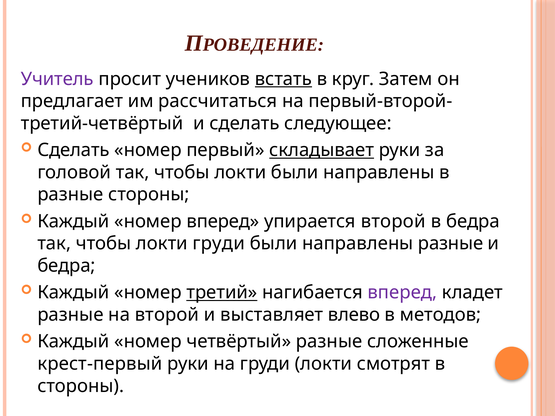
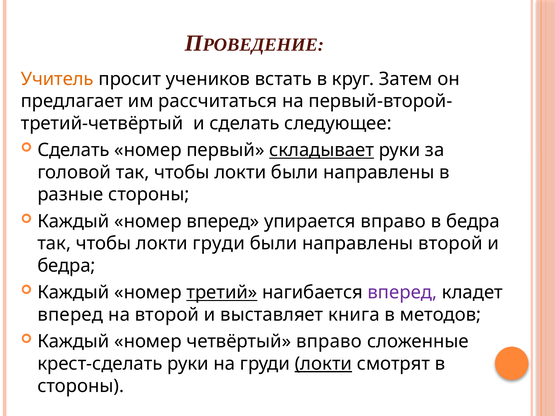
Учитель colour: purple -> orange
встать underline: present -> none
упирается второй: второй -> вправо
направлены разные: разные -> второй
разные at (70, 315): разные -> вперед
влево: влево -> книга
четвёртый разные: разные -> вправо
крест-первый: крест-первый -> крест-сделать
локти at (323, 364) underline: none -> present
